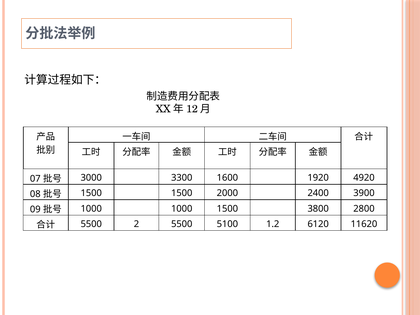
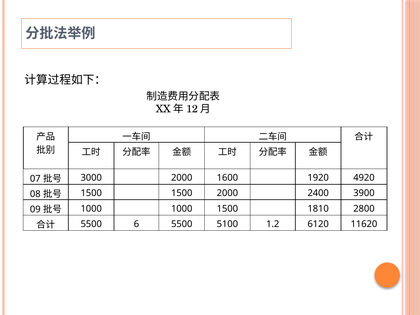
3000 3300: 3300 -> 2000
3800: 3800 -> 1810
2: 2 -> 6
